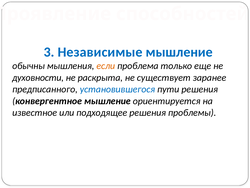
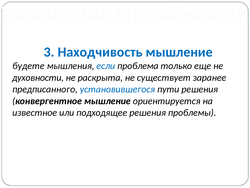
Независимые: Независимые -> Находчивость
обычны: обычны -> будете
если colour: orange -> blue
